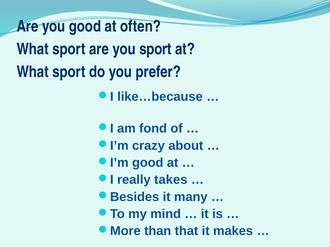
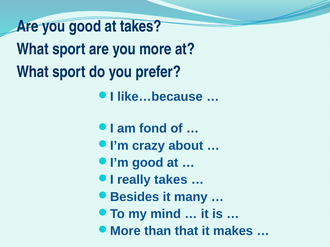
at often: often -> takes
you sport: sport -> more
